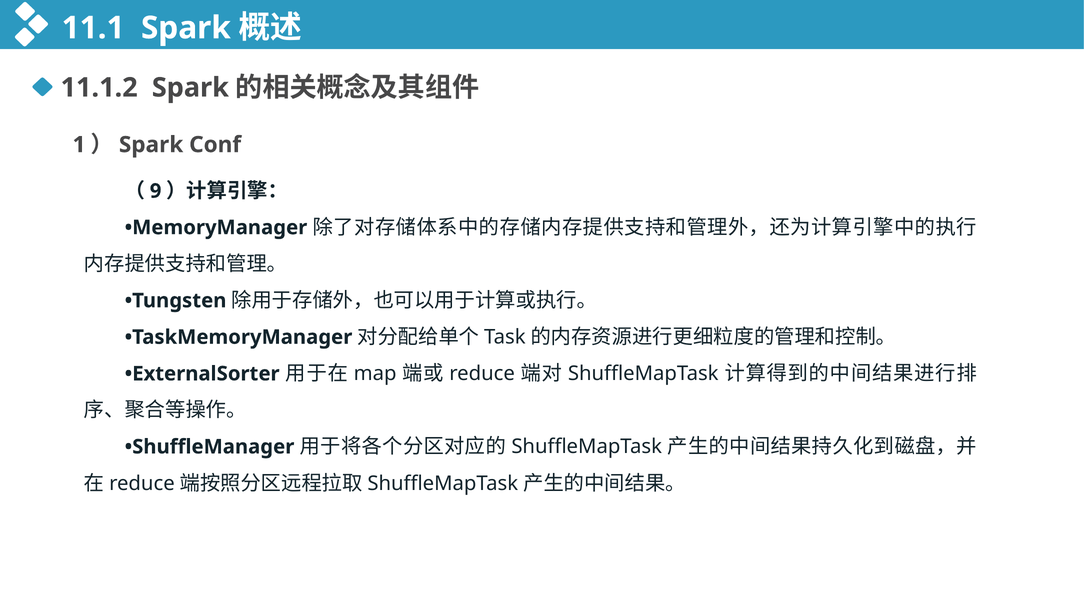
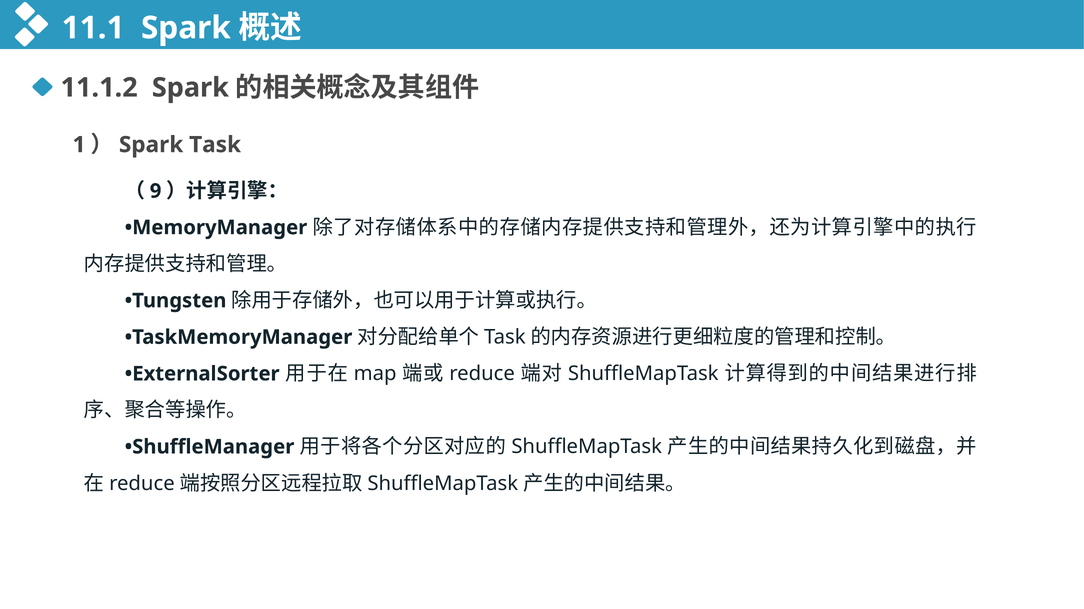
Conf: Conf -> Task
